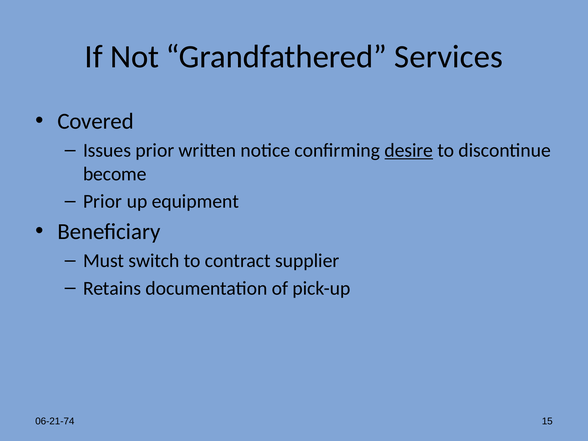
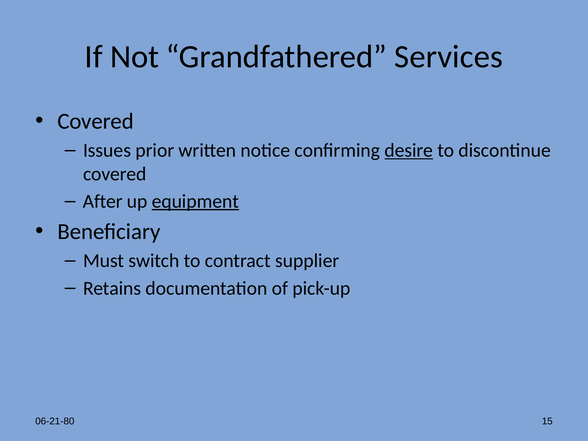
become at (115, 174): become -> covered
Prior at (103, 201): Prior -> After
equipment underline: none -> present
06-21-74: 06-21-74 -> 06-21-80
